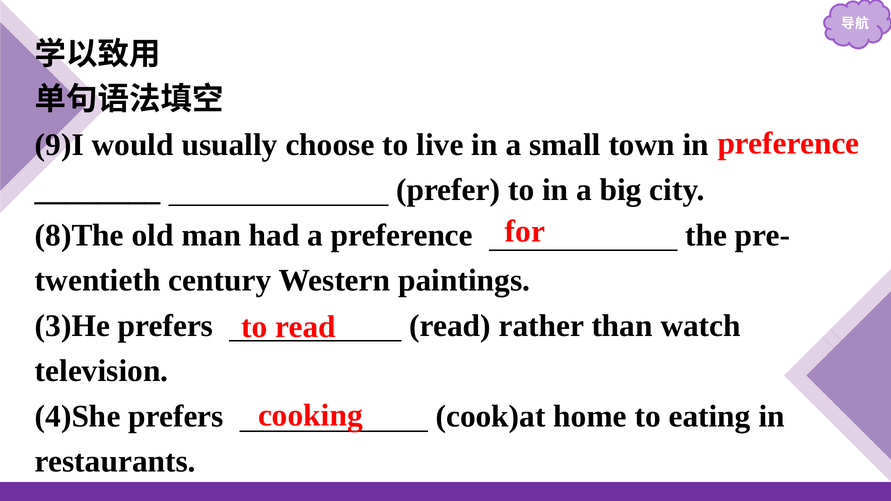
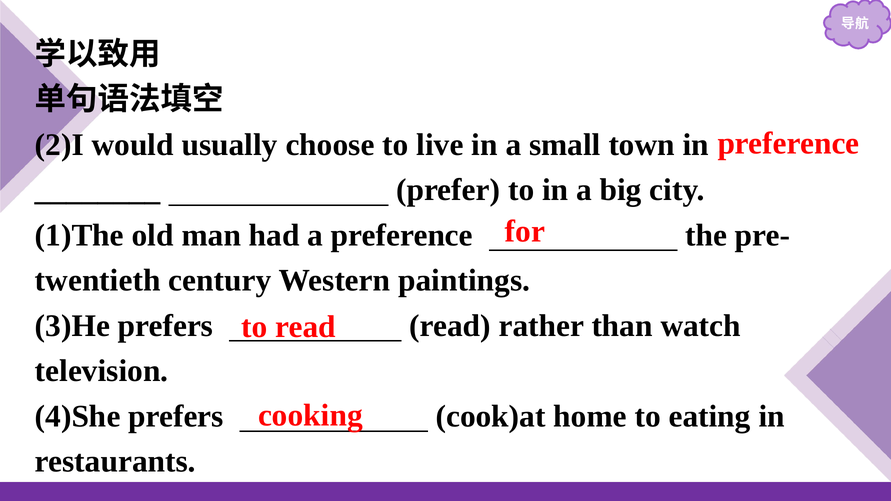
9)I: 9)I -> 2)I
8)The: 8)The -> 1)The
